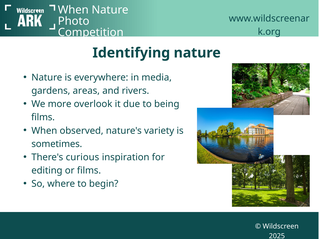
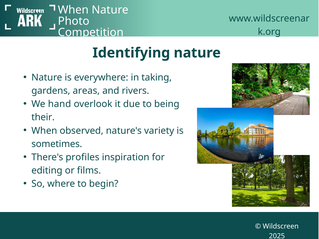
media: media -> taking
more: more -> hand
films at (43, 117): films -> their
curious: curious -> profiles
